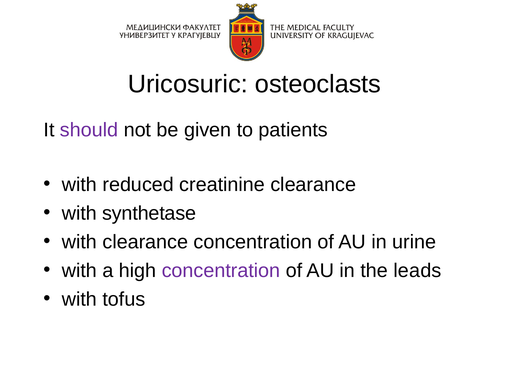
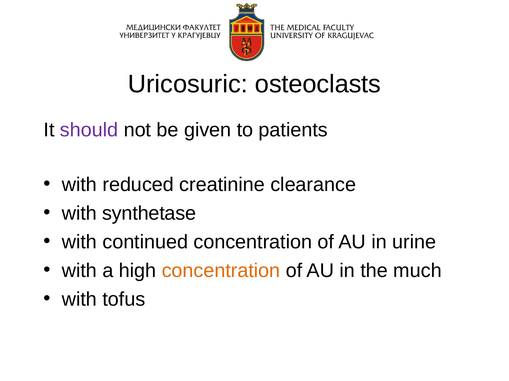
with clearance: clearance -> continued
concentration at (221, 271) colour: purple -> orange
leads: leads -> much
